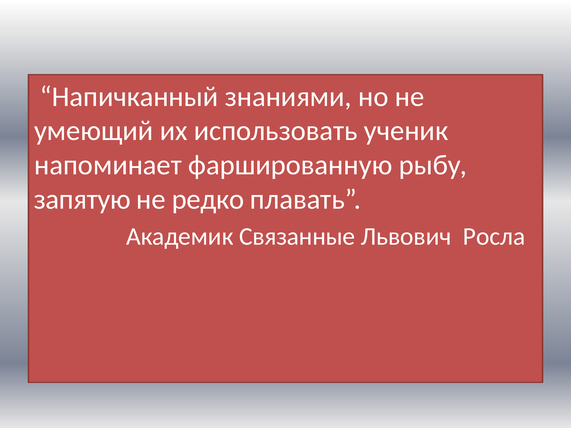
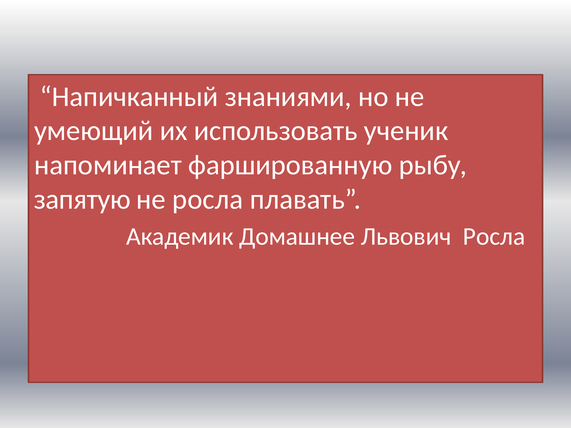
не редко: редко -> росла
Связанные: Связанные -> Домашнее
